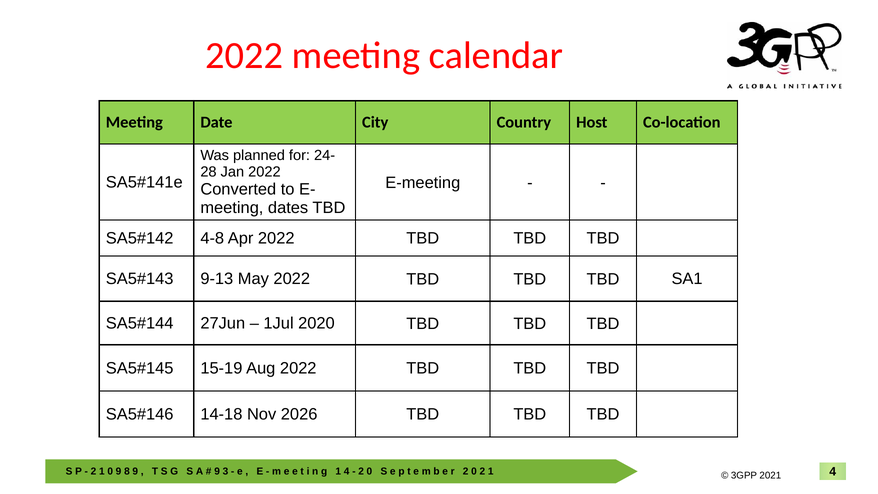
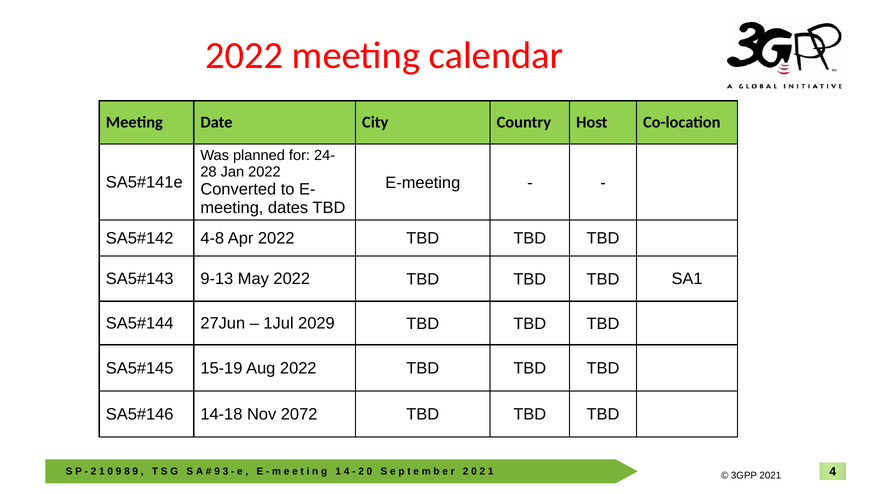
2020: 2020 -> 2029
2026: 2026 -> 2072
